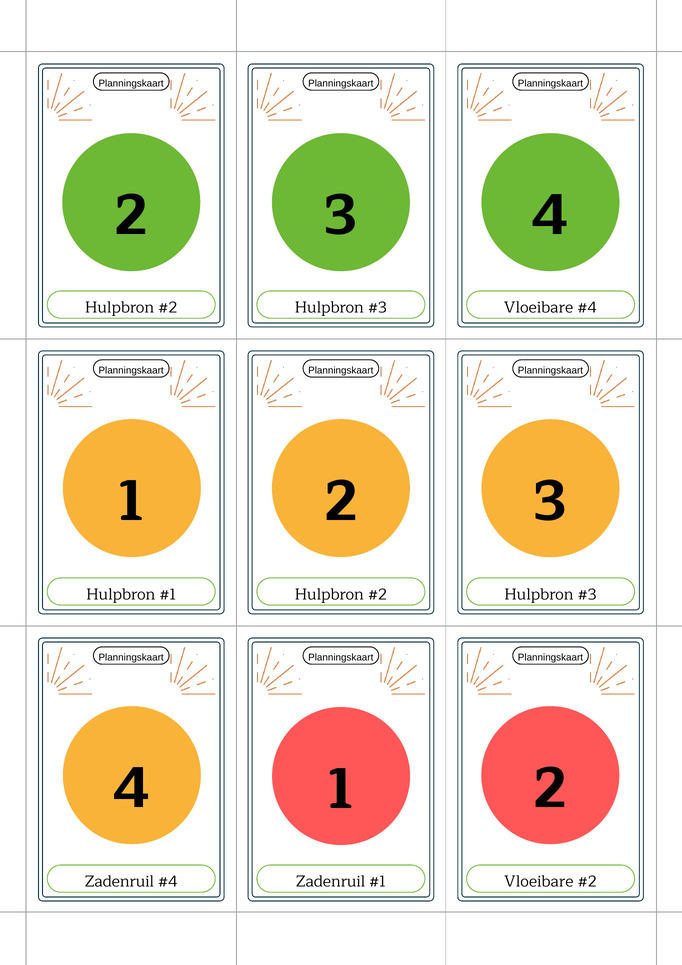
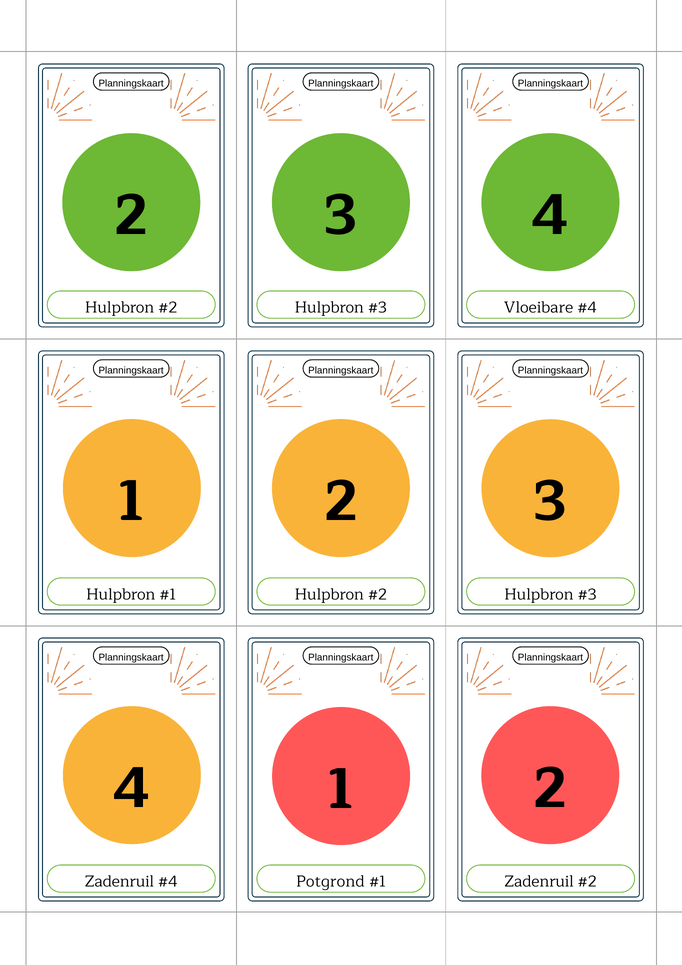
Zadenruil at (330, 881): Zadenruil -> Potgrond
Vloeibare at (539, 881): Vloeibare -> Zadenruil
